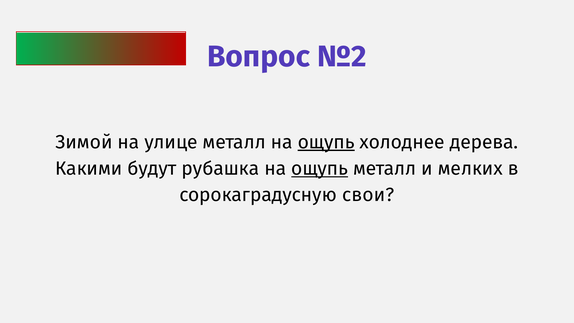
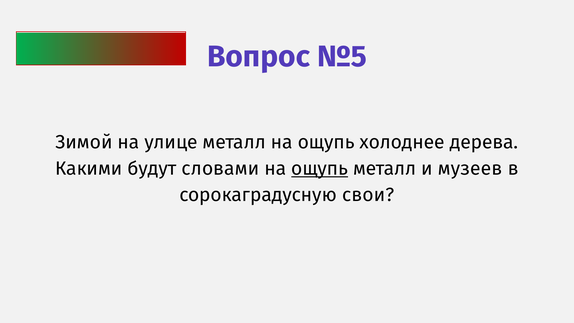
№2: №2 -> №5
ощупь at (326, 142) underline: present -> none
рубашка: рубашка -> словами
мелких: мелких -> музеев
